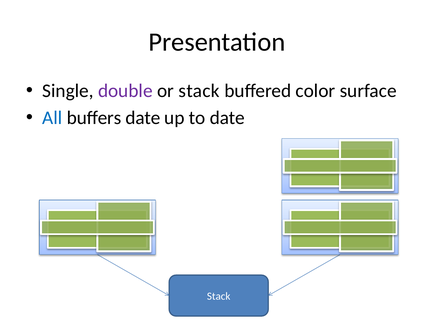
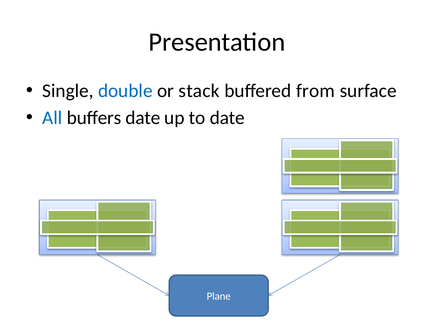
double colour: purple -> blue
color: color -> from
Stack at (219, 297): Stack -> Plane
